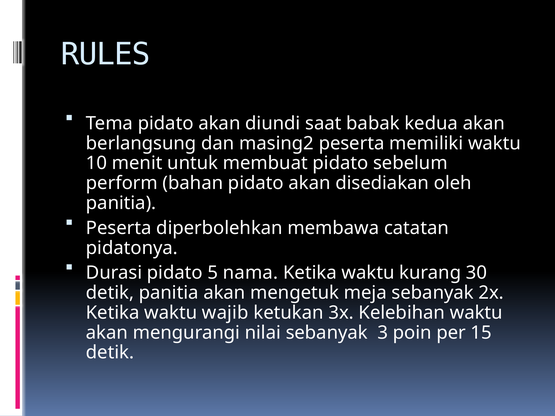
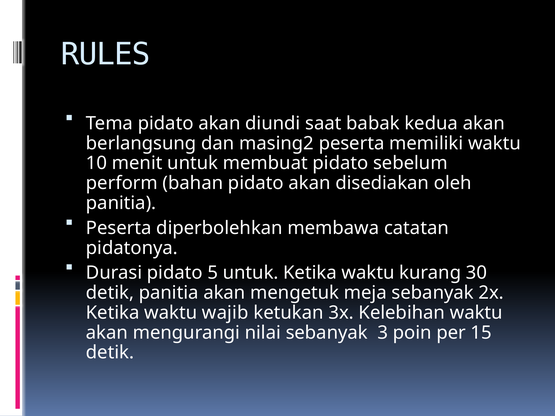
5 nama: nama -> untuk
